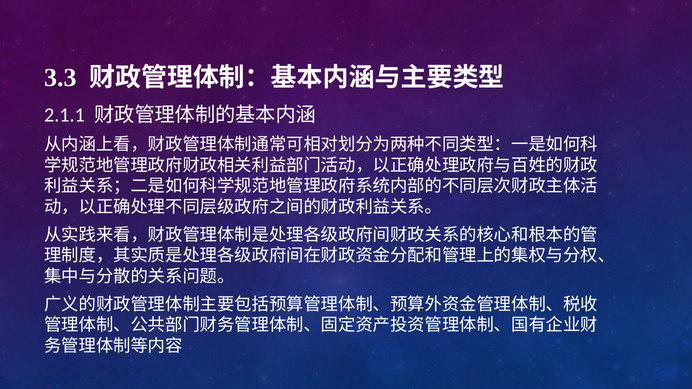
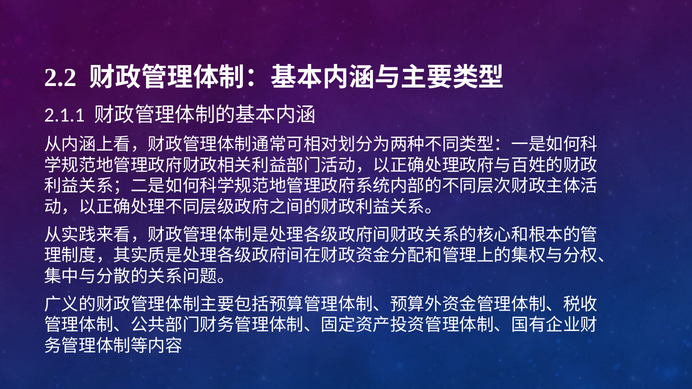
3.3: 3.3 -> 2.2
